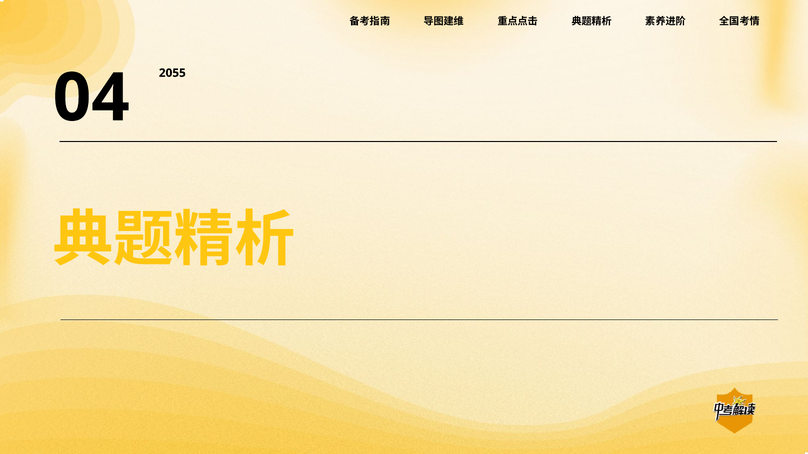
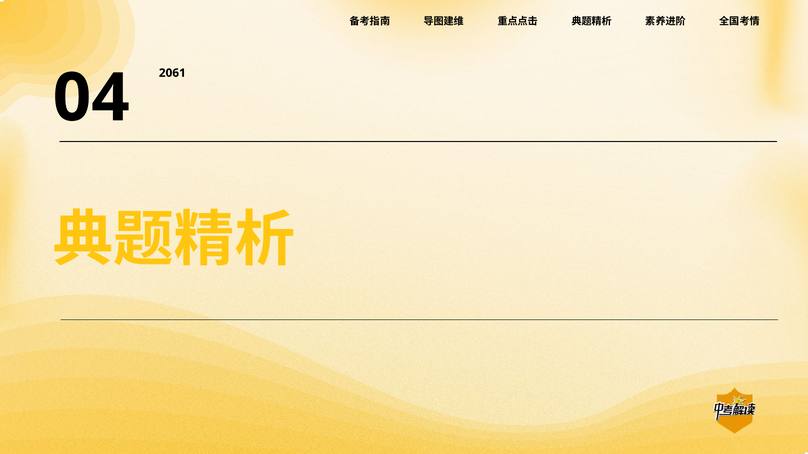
2055: 2055 -> 2061
